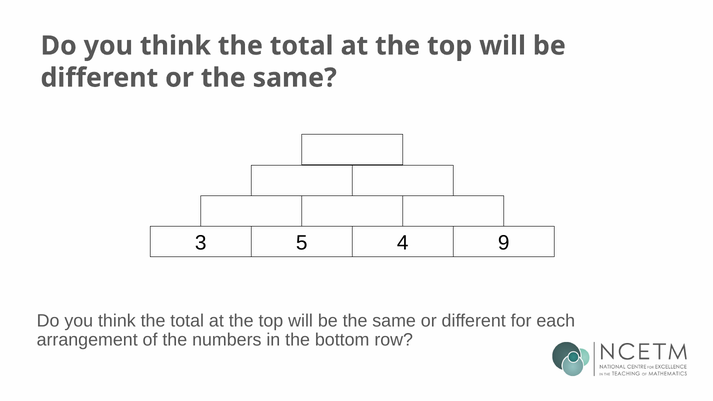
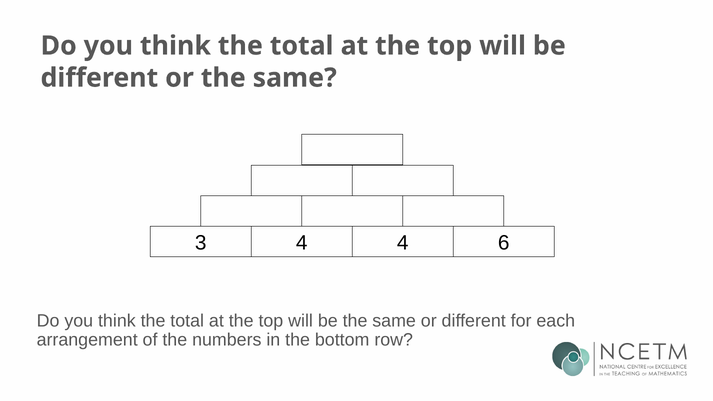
3 5: 5 -> 4
9: 9 -> 6
